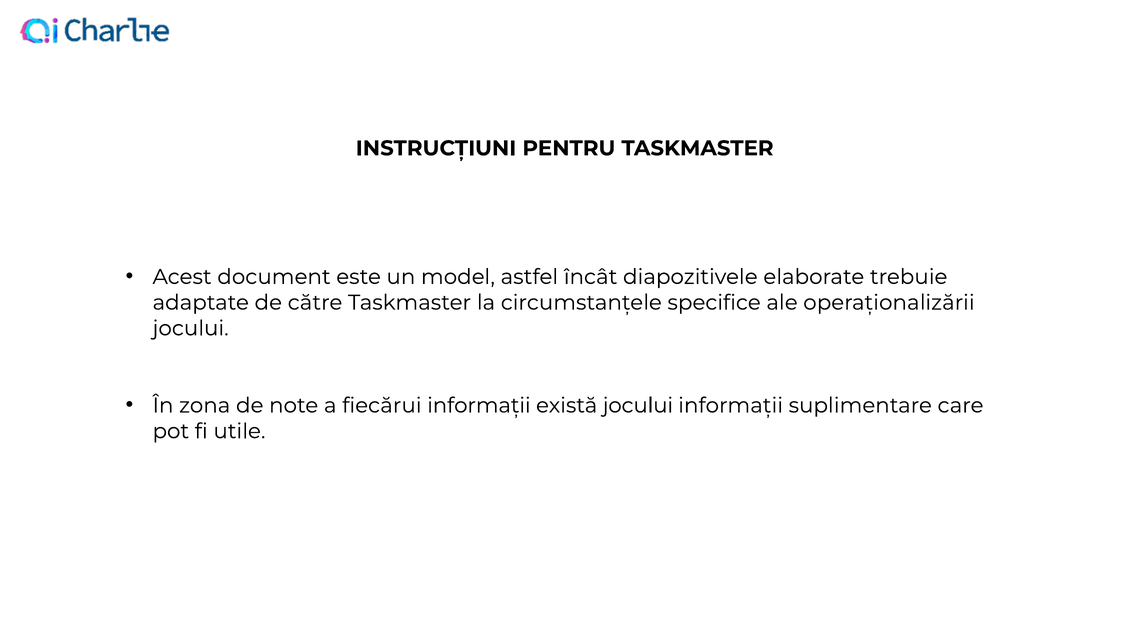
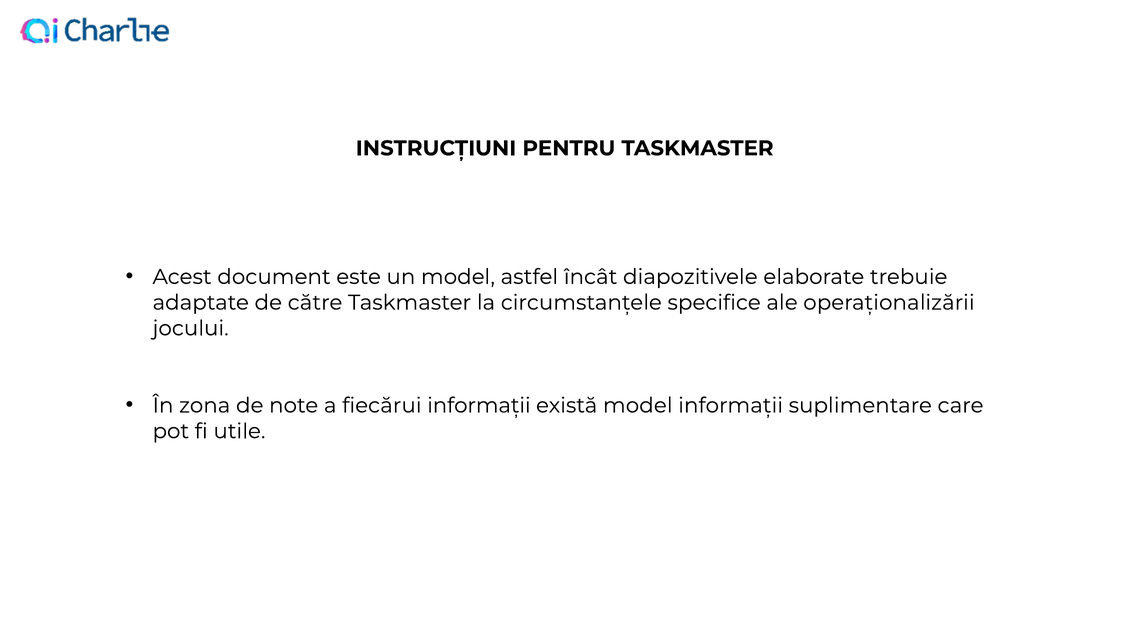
există jocului: jocului -> model
